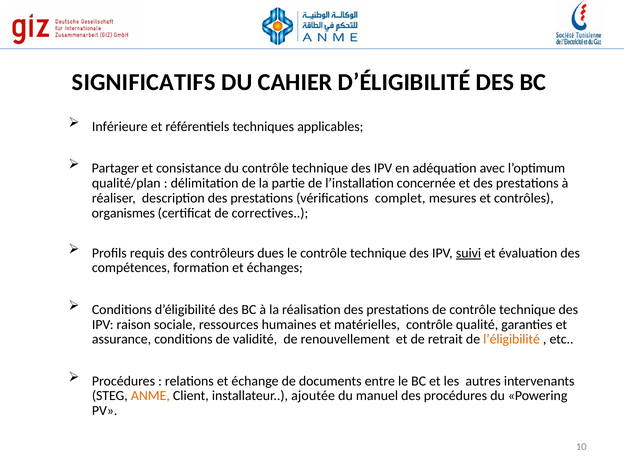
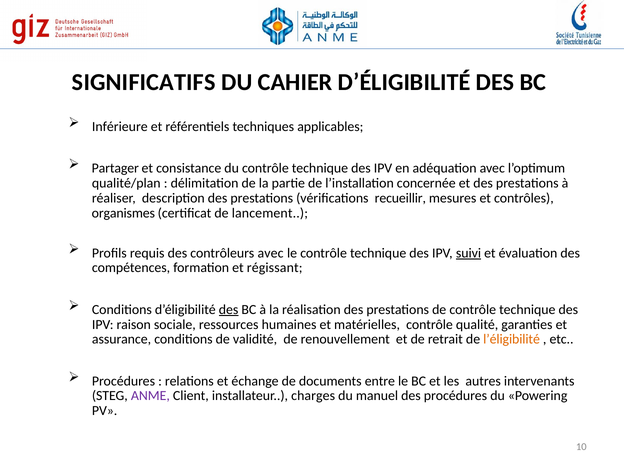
complet: complet -> recueillir
correctives: correctives -> lancement
contrôleurs dues: dues -> avec
échanges: échanges -> régissant
des at (229, 309) underline: none -> present
ANME colour: orange -> purple
ajoutée: ajoutée -> charges
